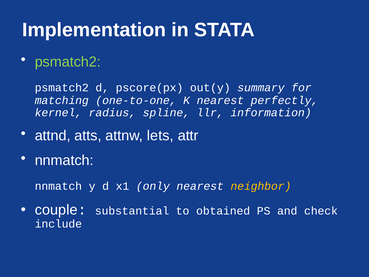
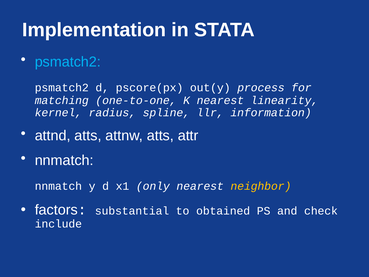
psmatch2 at (68, 62) colour: light green -> light blue
summary: summary -> process
perfectly: perfectly -> linearity
attnw lets: lets -> atts
couple: couple -> factors
